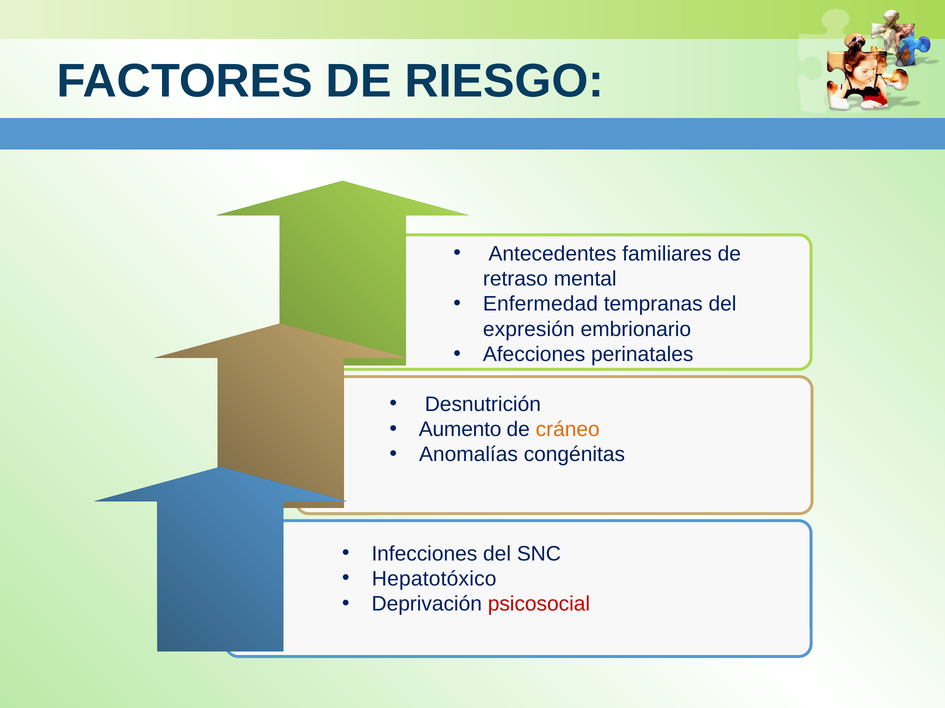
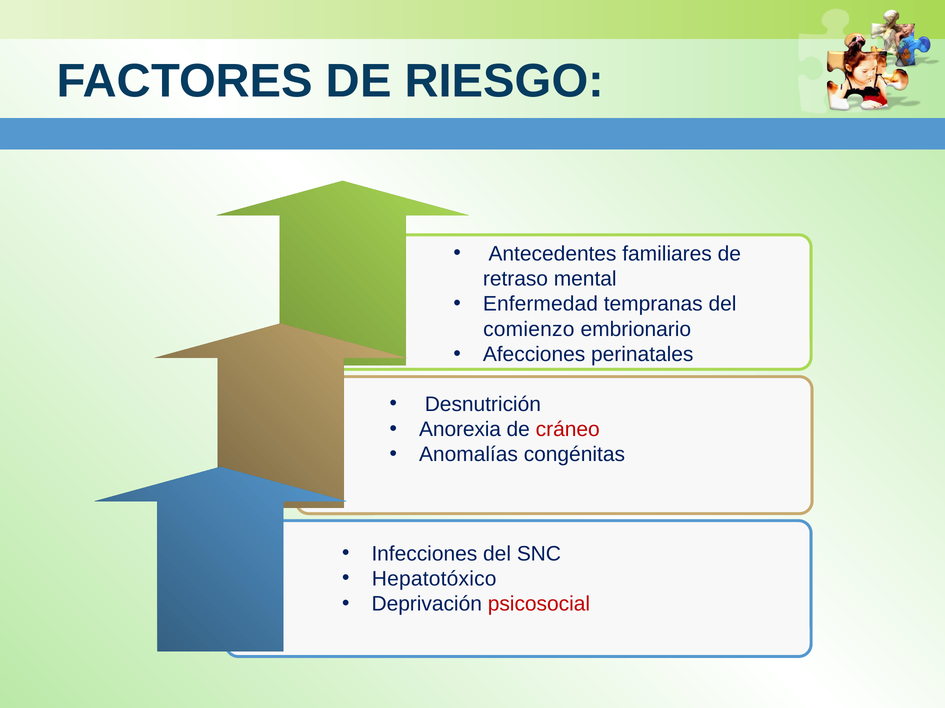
expresión: expresión -> comienzo
Aumento: Aumento -> Anorexia
cráneo colour: orange -> red
